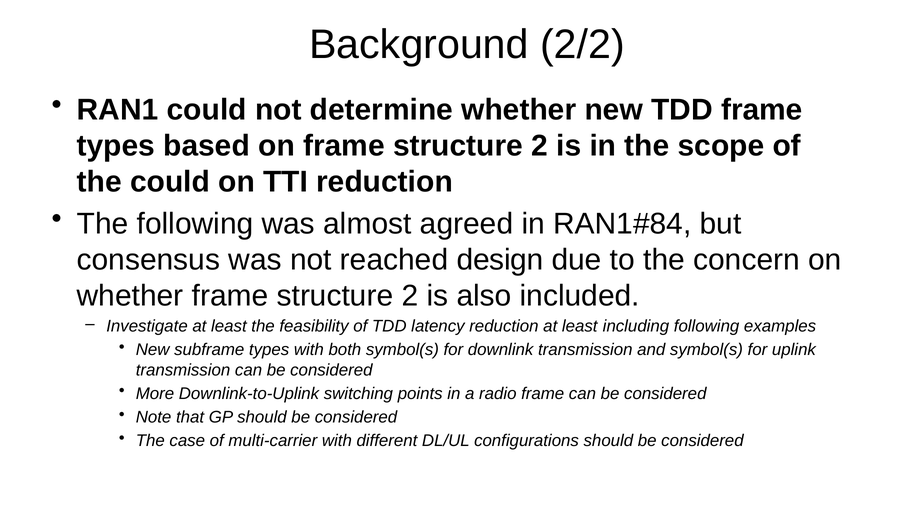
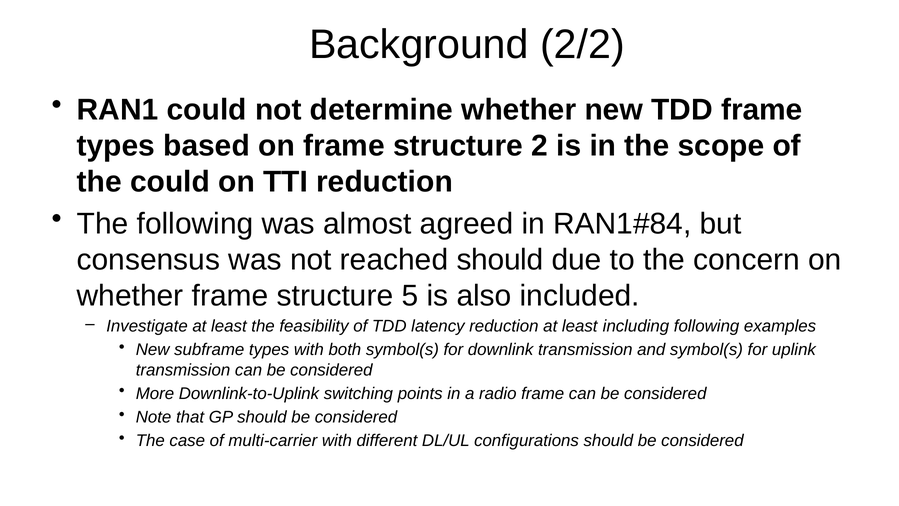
reached design: design -> should
whether frame structure 2: 2 -> 5
